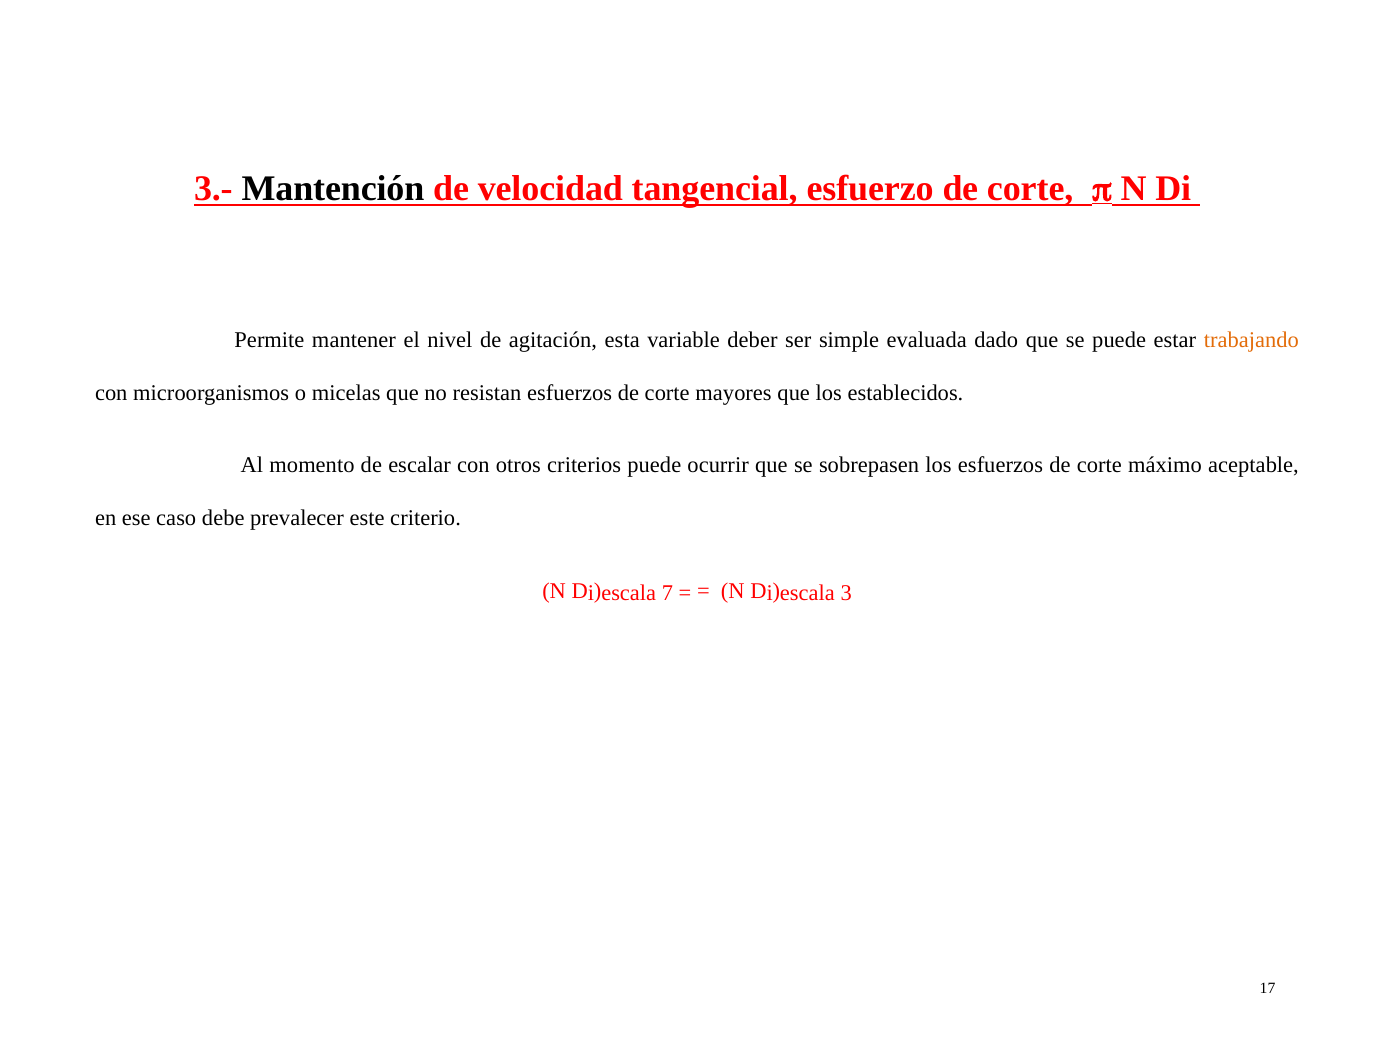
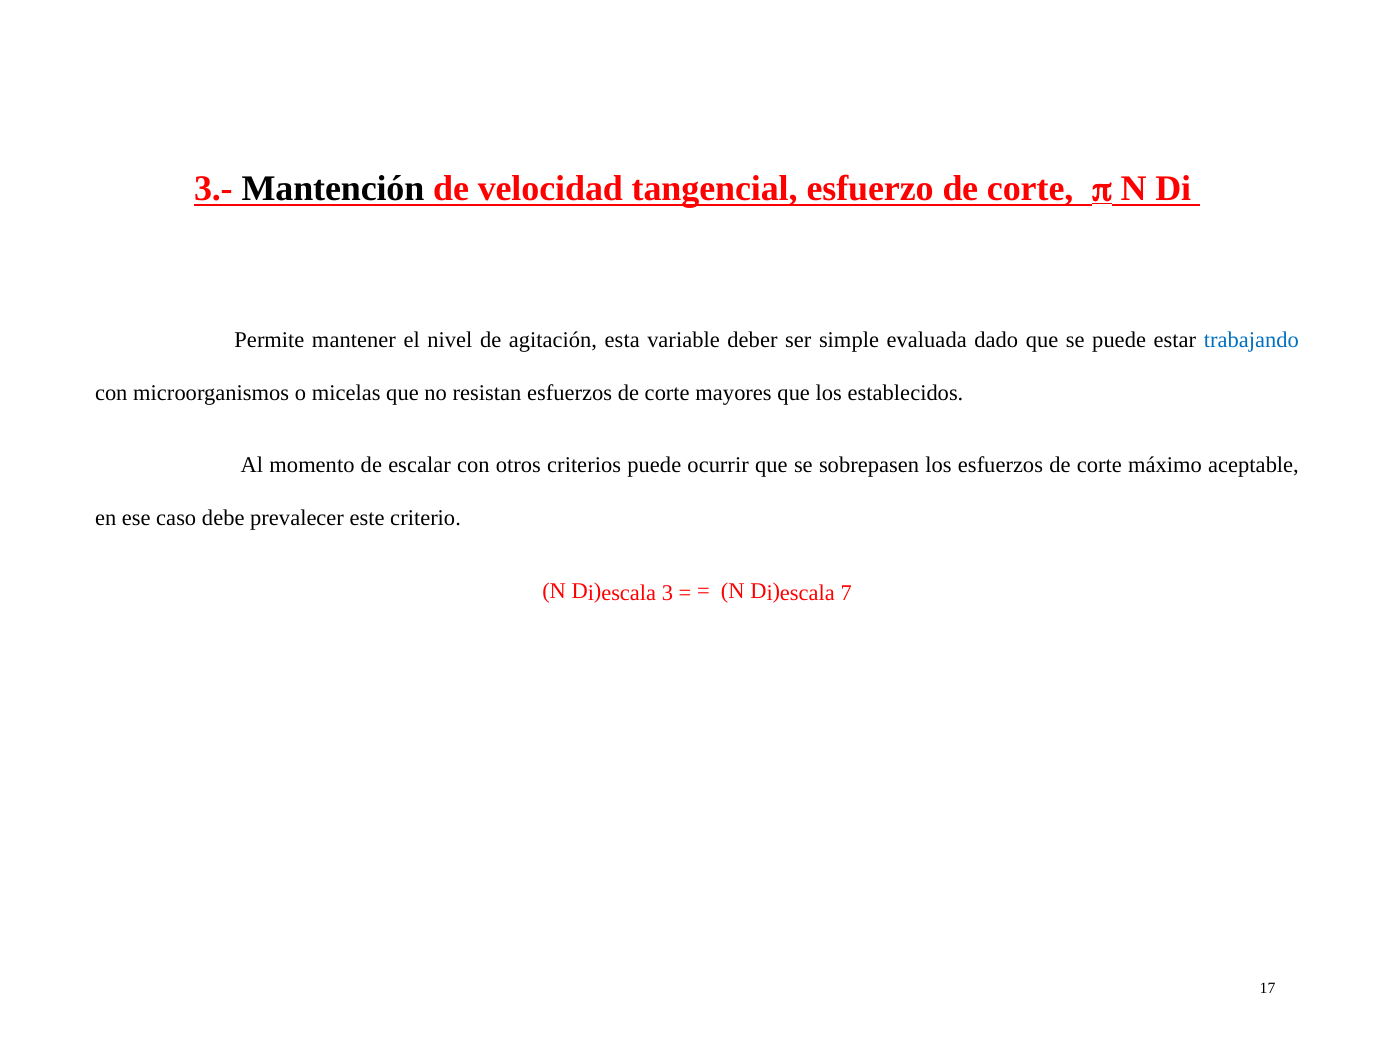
trabajando colour: orange -> blue
7: 7 -> 3
3: 3 -> 7
